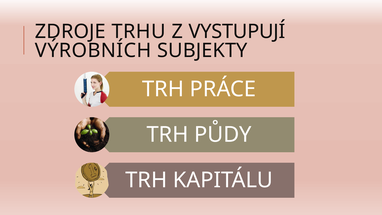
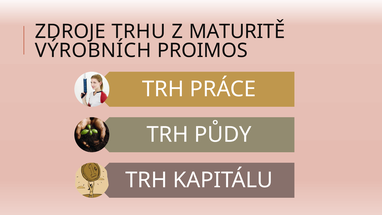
VYSTUPUJÍ: VYSTUPUJÍ -> MATURITĚ
SUBJEKTY: SUBJEKTY -> PROIMOS
